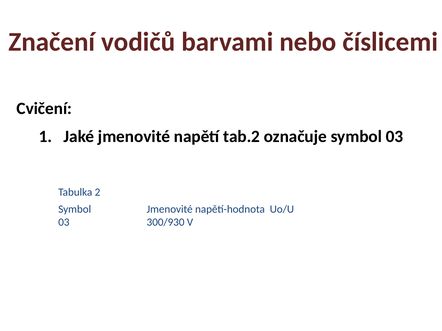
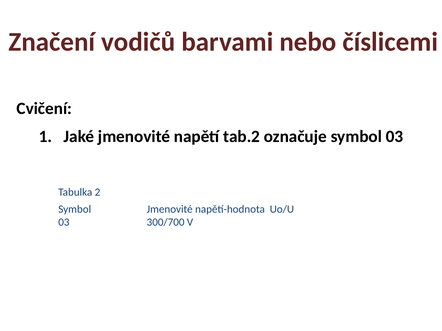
300/930: 300/930 -> 300/700
